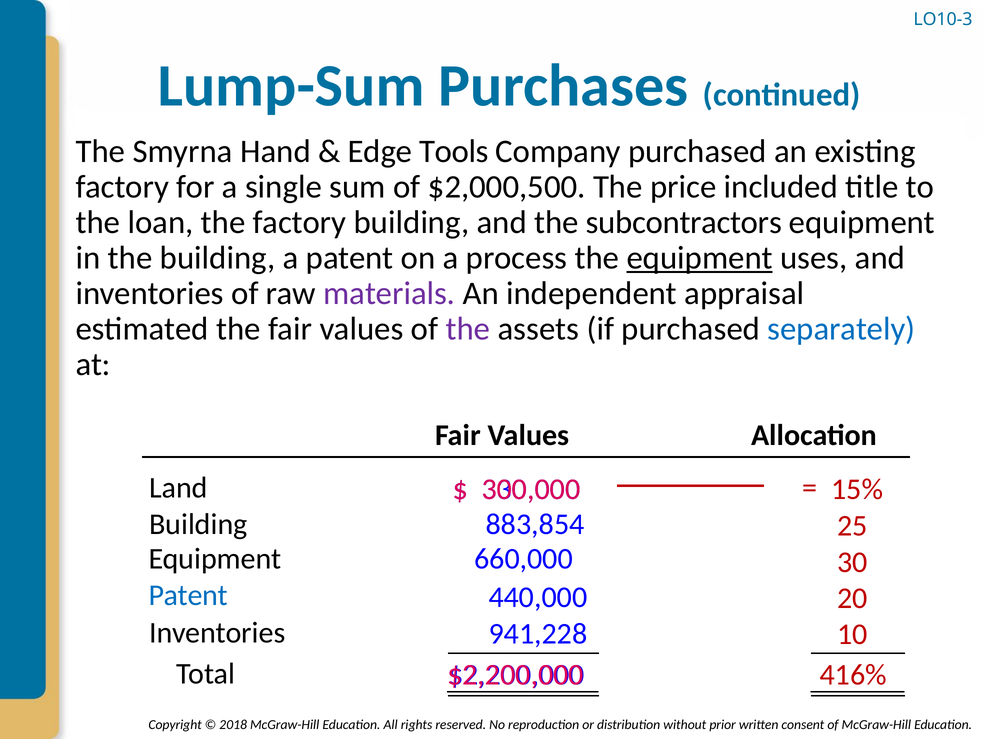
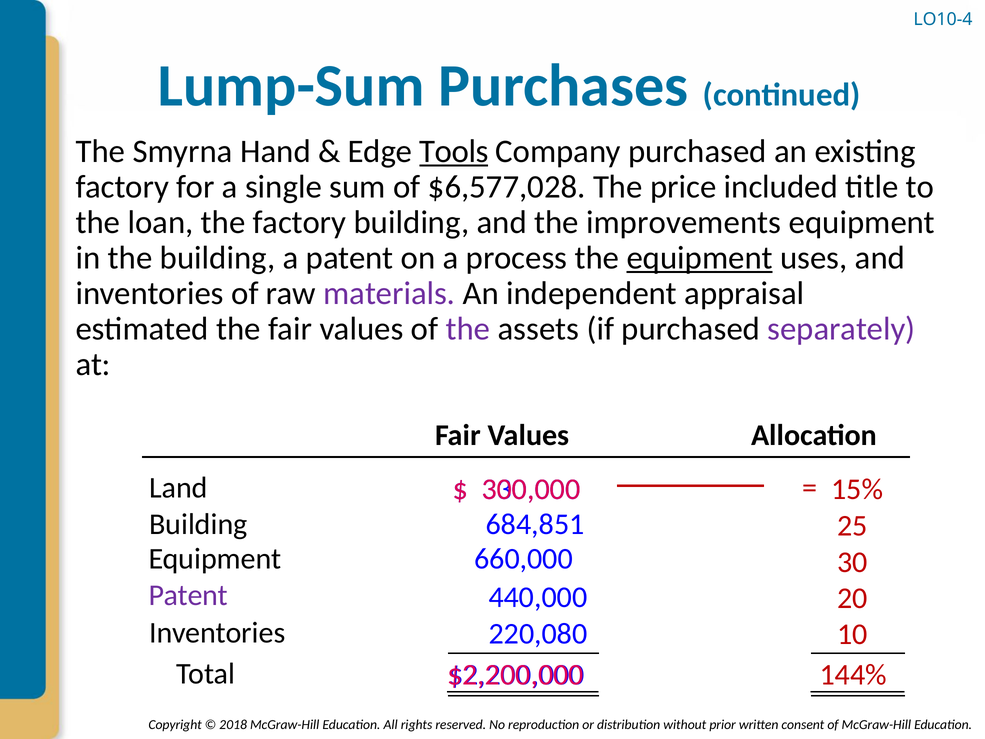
LO10-3: LO10-3 -> LO10-4
Tools underline: none -> present
$2,000,500: $2,000,500 -> $6,577,028
subcontractors: subcontractors -> improvements
separately colour: blue -> purple
883,854: 883,854 -> 684,851
Patent at (188, 595) colour: blue -> purple
941,228: 941,228 -> 220,080
416%: 416% -> 144%
